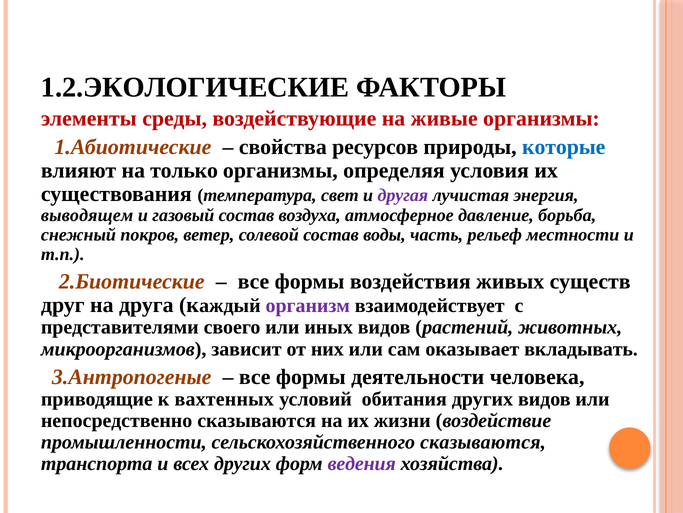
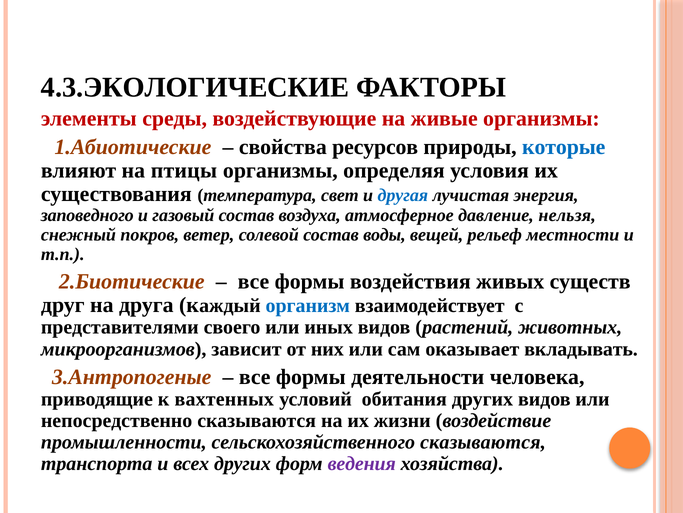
1.2.ЭКОЛОГИЧЕСКИЕ: 1.2.ЭКОЛОГИЧЕСКИЕ -> 4.3.ЭКОЛОГИЧЕСКИЕ
только: только -> птицы
другая colour: purple -> blue
выводящем: выводящем -> заповедного
борьба: борьба -> нельзя
часть: часть -> вещей
организм colour: purple -> blue
